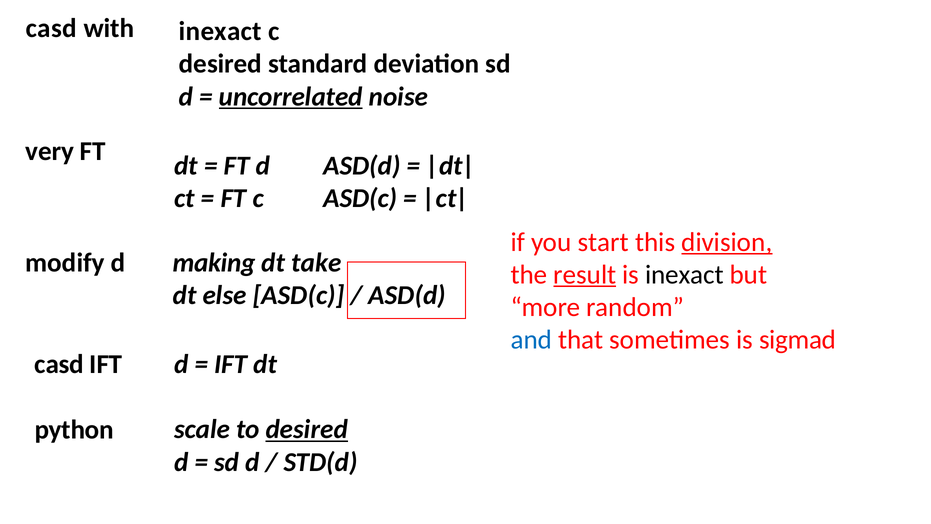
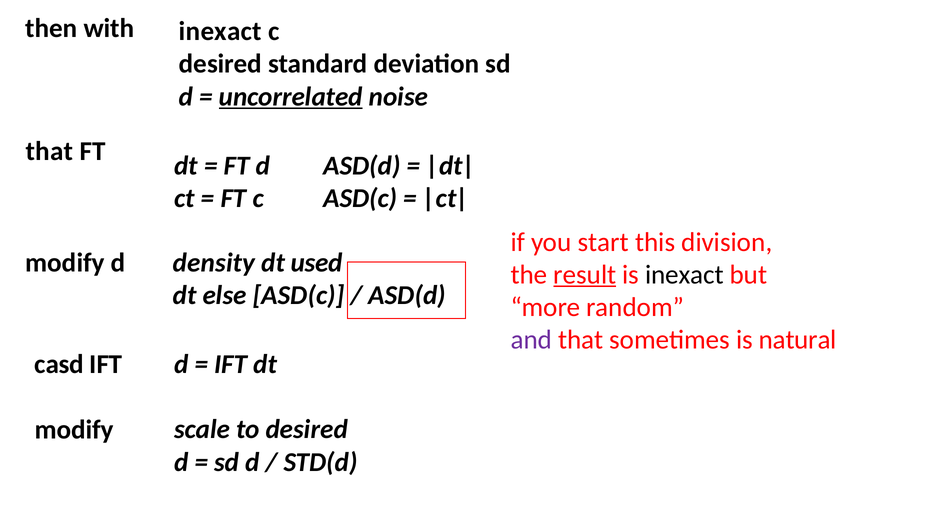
casd at (51, 28): casd -> then
very at (50, 151): very -> that
division underline: present -> none
making: making -> density
take: take -> used
and colour: blue -> purple
sigmad: sigmad -> natural
desired at (307, 429) underline: present -> none
python at (74, 430): python -> modify
